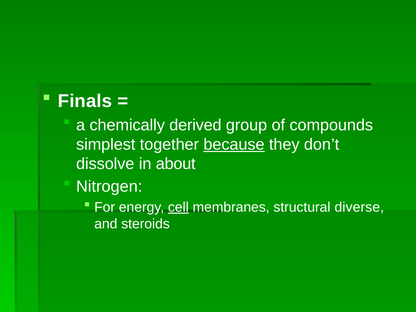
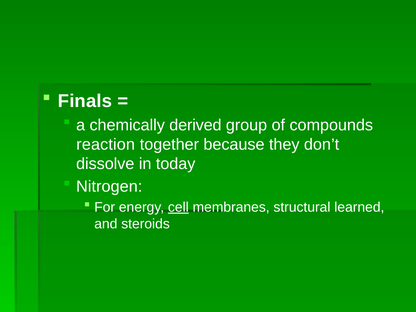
simplest: simplest -> reaction
because underline: present -> none
about: about -> today
diverse: diverse -> learned
